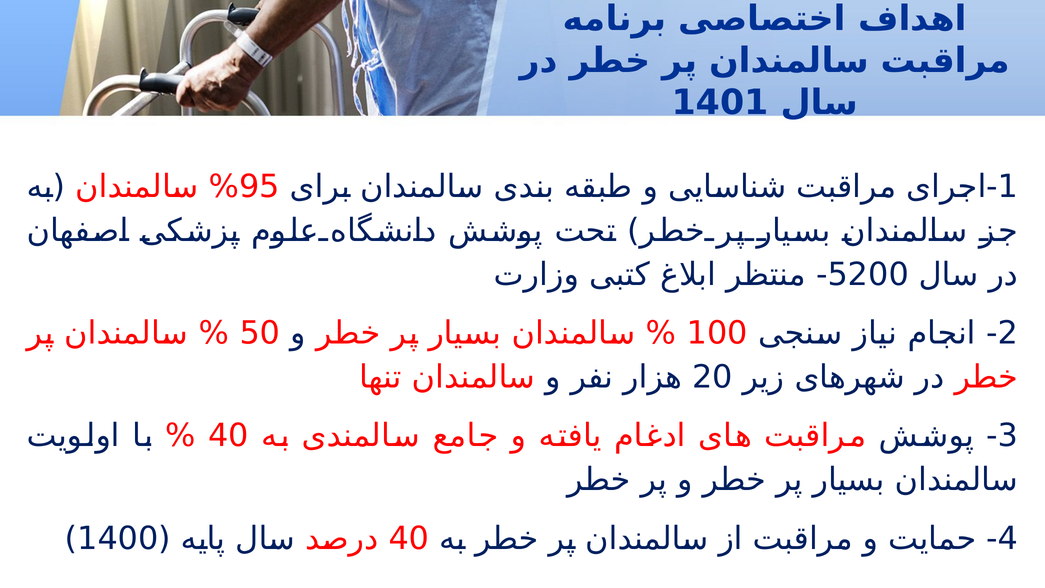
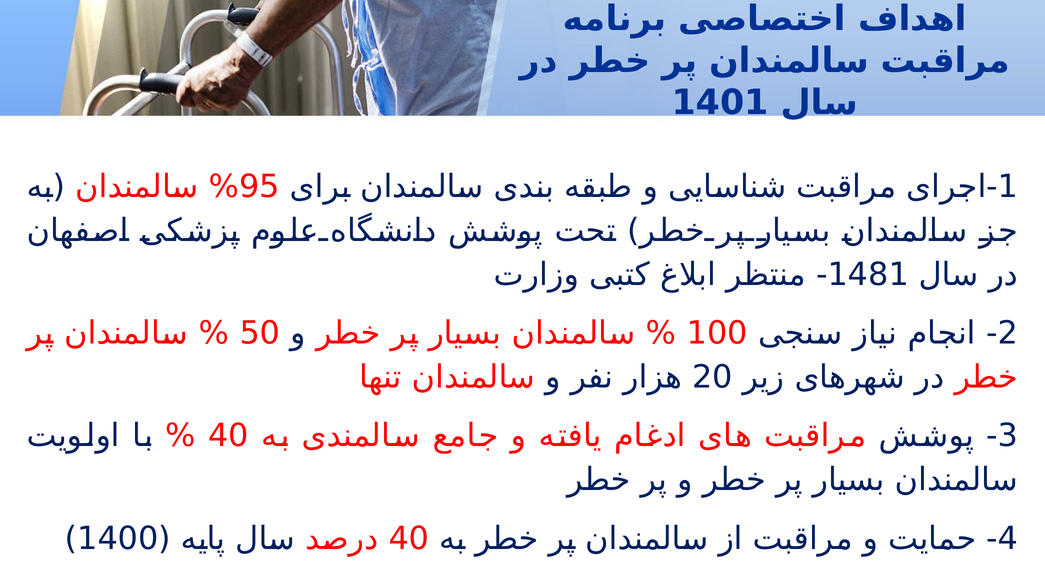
5200: 5200 -> 1481
